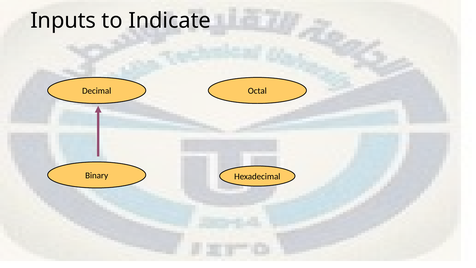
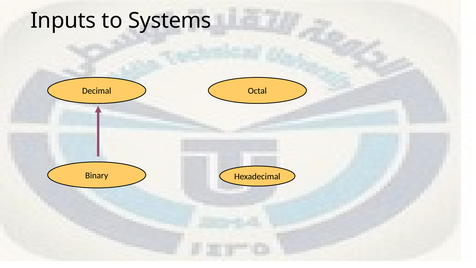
Indicate: Indicate -> Systems
